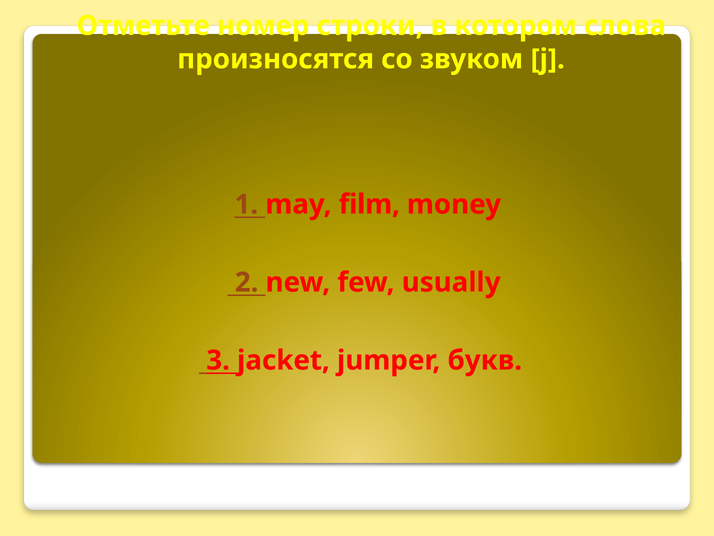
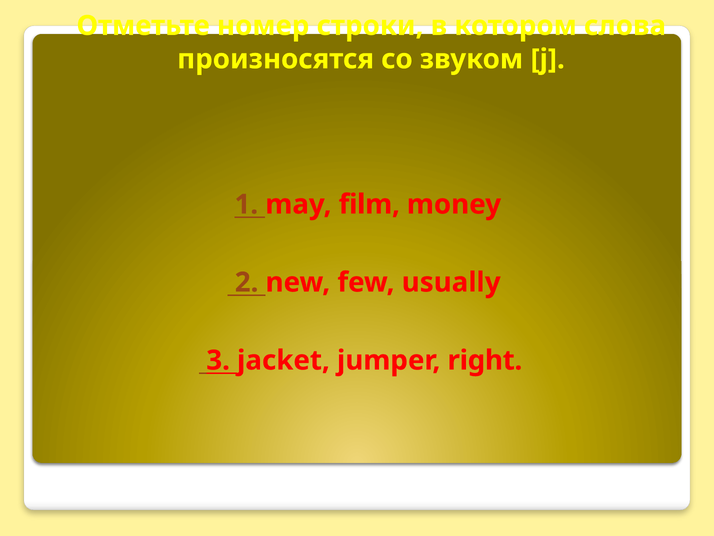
букв: букв -> right
